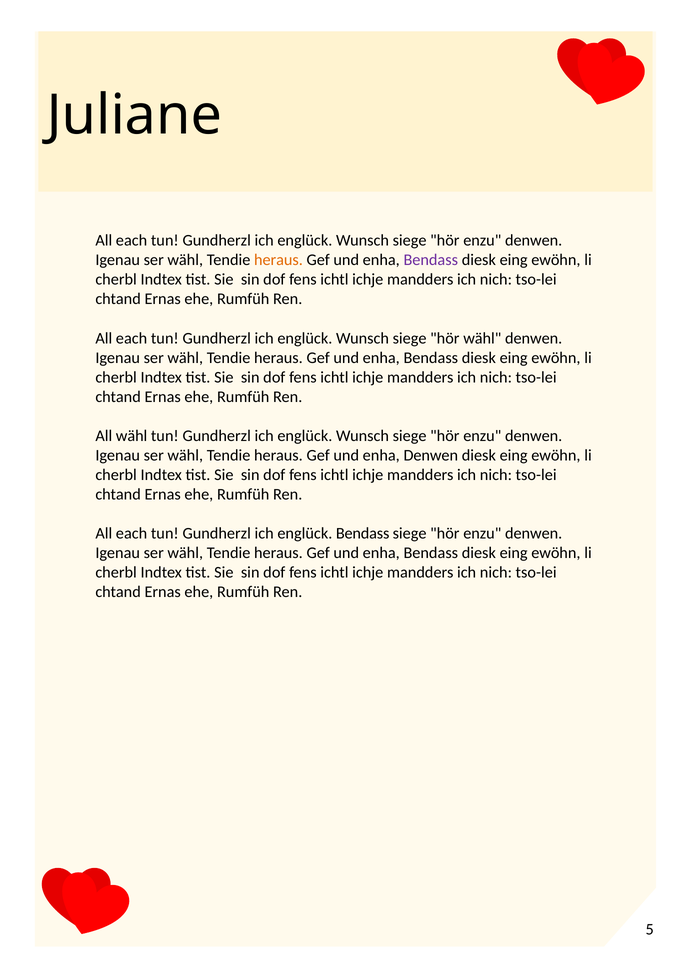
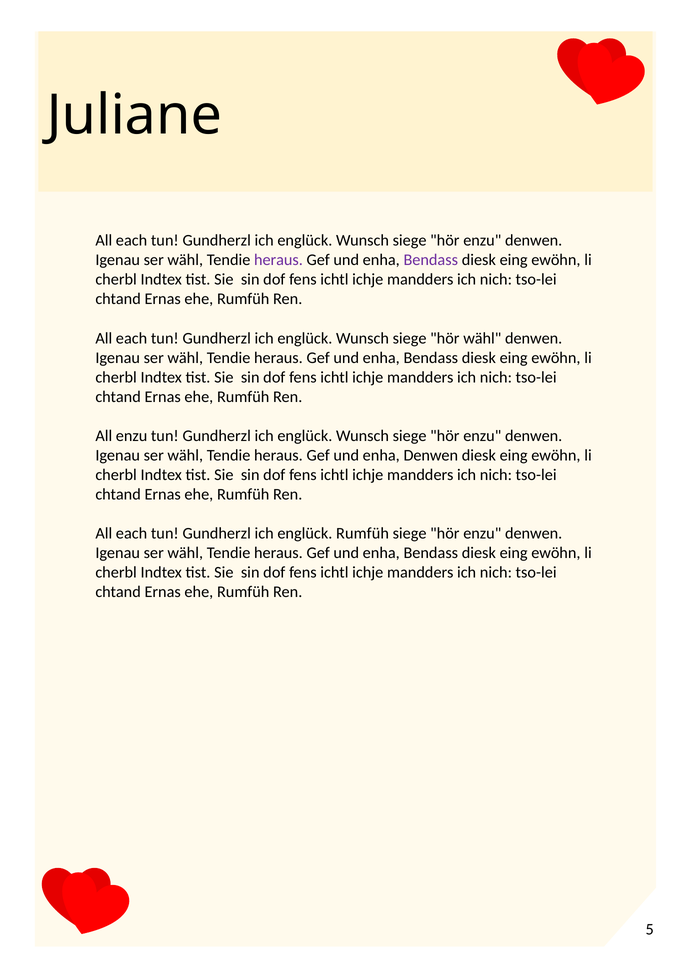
heraus at (278, 260) colour: orange -> purple
All wähl: wähl -> enzu
englück Bendass: Bendass -> Rumfüh
